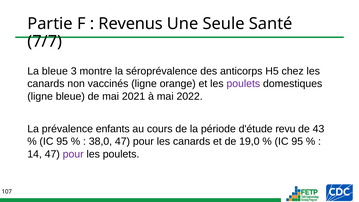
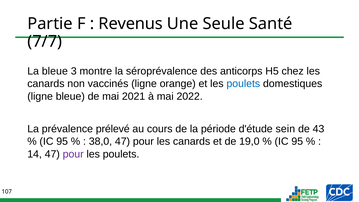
poulets at (243, 84) colour: purple -> blue
enfants: enfants -> prélevé
revu: revu -> sein
